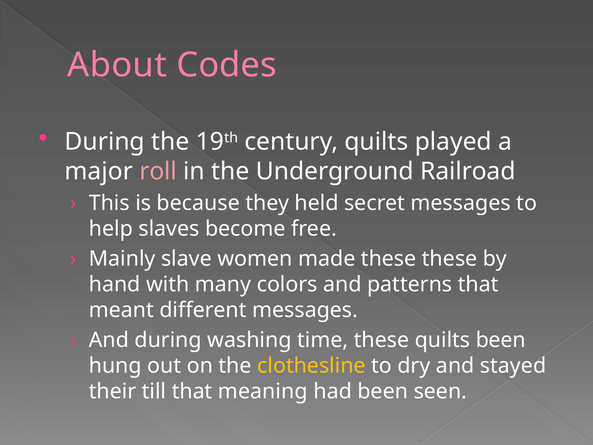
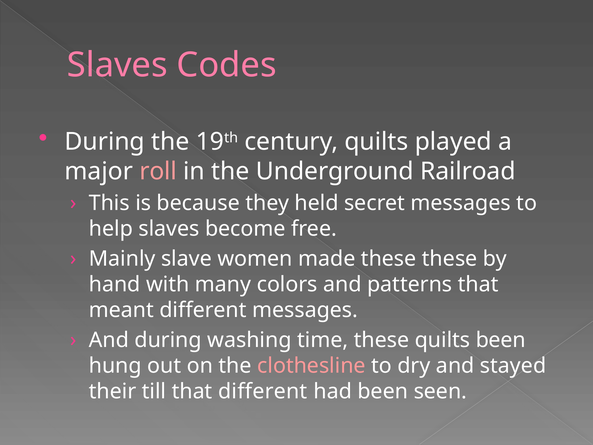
About at (117, 65): About -> Slaves
clothesline colour: yellow -> pink
that meaning: meaning -> different
